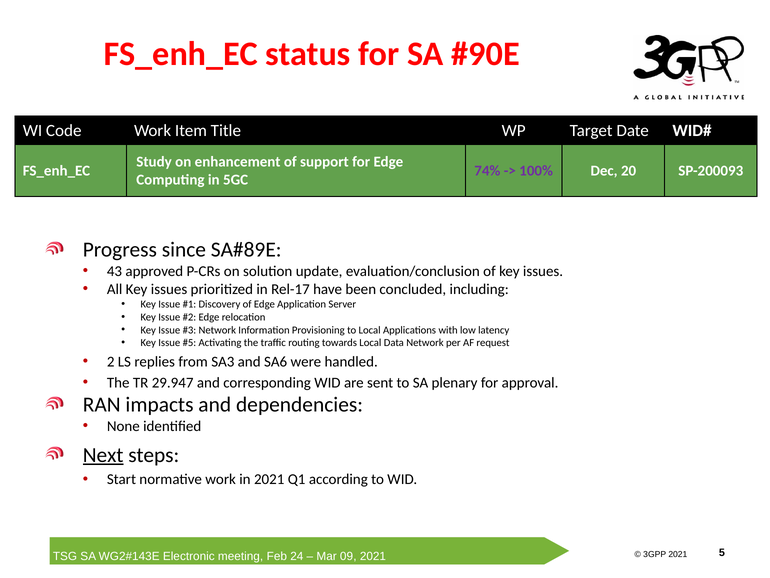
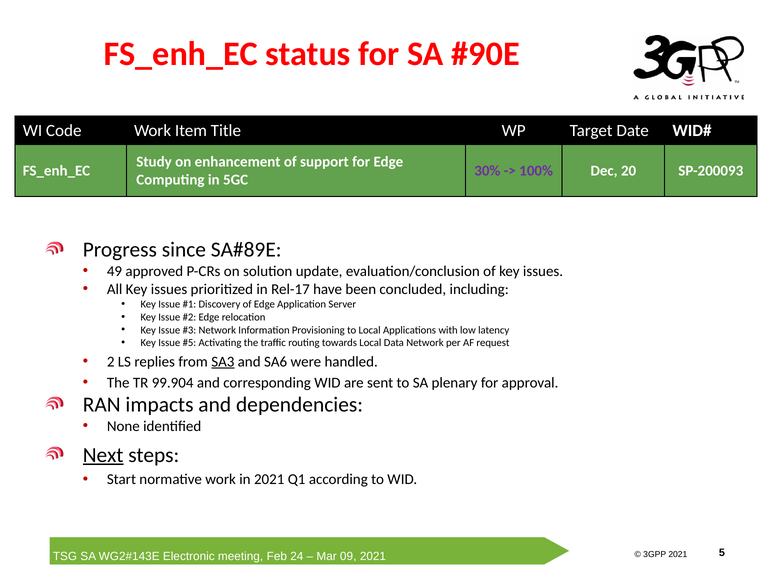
74%: 74% -> 30%
43: 43 -> 49
SA3 underline: none -> present
29.947: 29.947 -> 99.904
